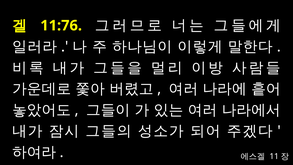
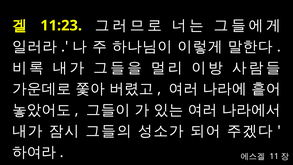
11:76: 11:76 -> 11:23
